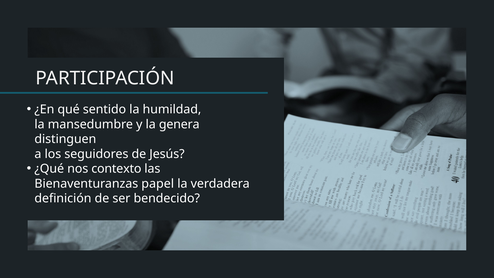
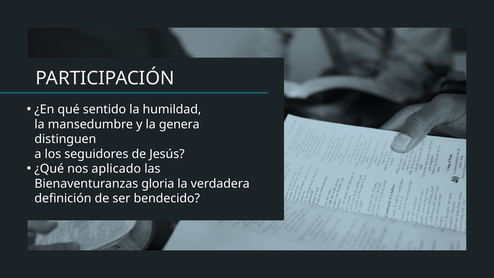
contexto: contexto -> aplicado
papel: papel -> gloria
